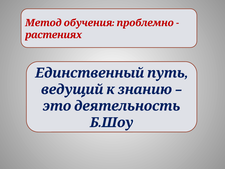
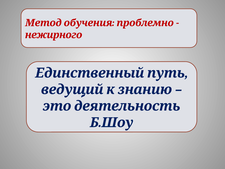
растениях: растениях -> нежирного
